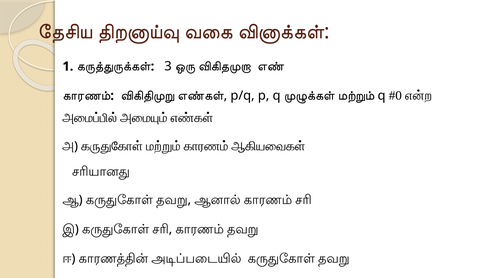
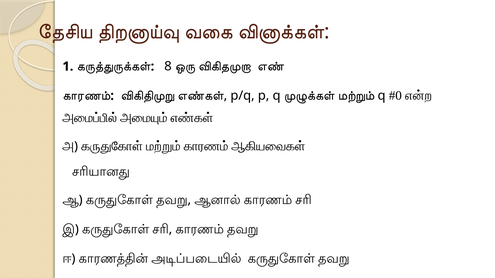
3: 3 -> 8
